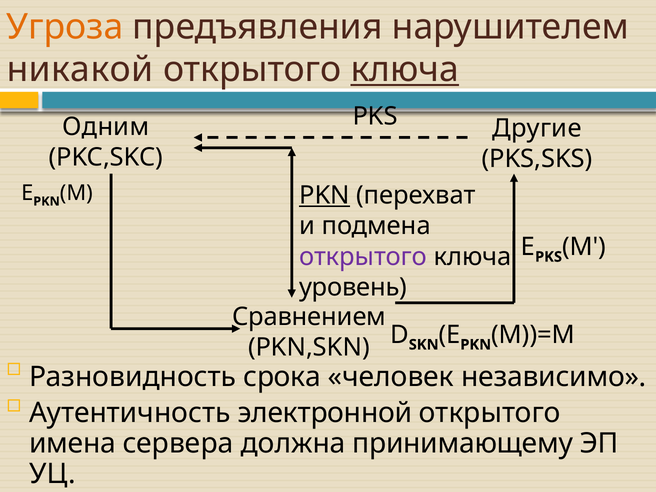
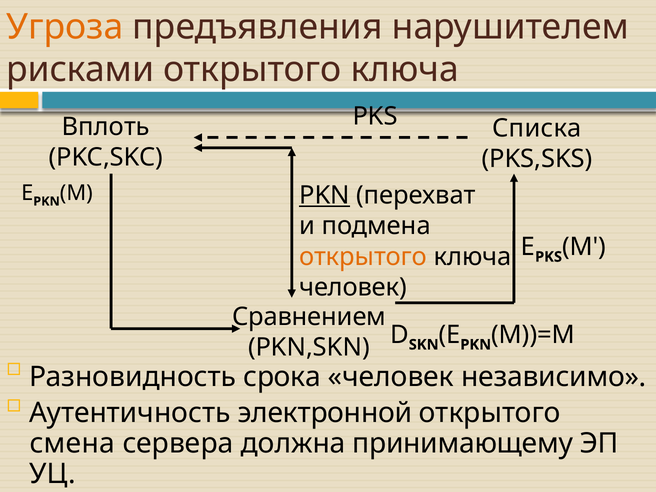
никакой: никакой -> рисками
ключа at (405, 70) underline: present -> none
Одним: Одним -> Вплоть
Другие: Другие -> Списка
открытого at (363, 257) colour: purple -> orange
уровень at (353, 287): уровень -> человек
имена: имена -> смена
